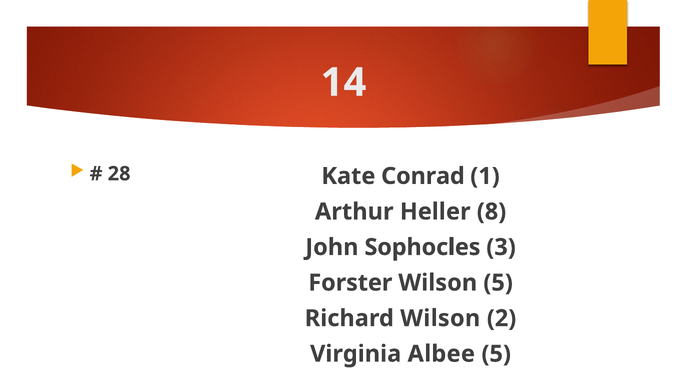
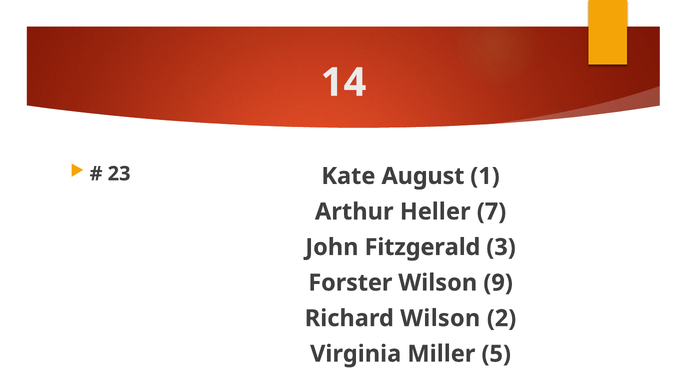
28: 28 -> 23
Conrad: Conrad -> August
8: 8 -> 7
Sophocles: Sophocles -> Fitzgerald
Wilson 5: 5 -> 9
Albee: Albee -> Miller
